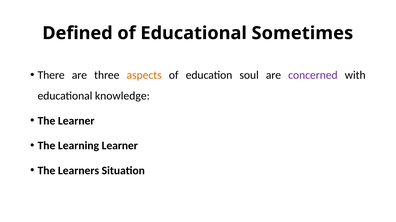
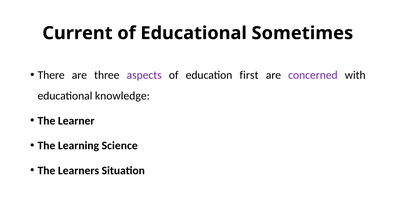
Defined: Defined -> Current
aspects colour: orange -> purple
soul: soul -> first
Learning Learner: Learner -> Science
